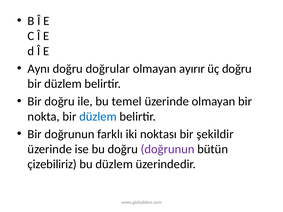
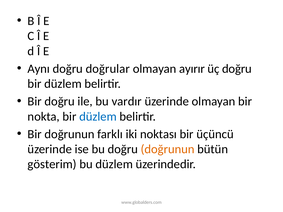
temel: temel -> vardır
şekildir: şekildir -> üçüncü
doğrunun at (168, 149) colour: purple -> orange
çizebiliriz: çizebiliriz -> gösterim
